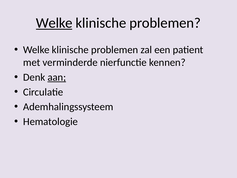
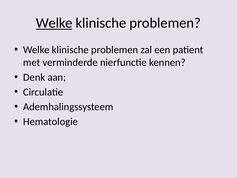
aan underline: present -> none
